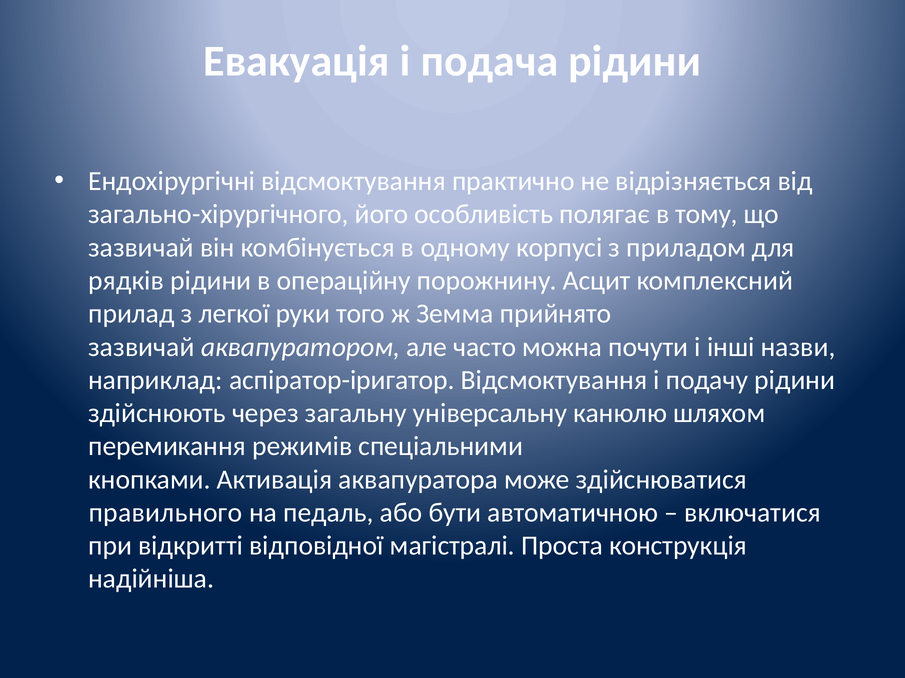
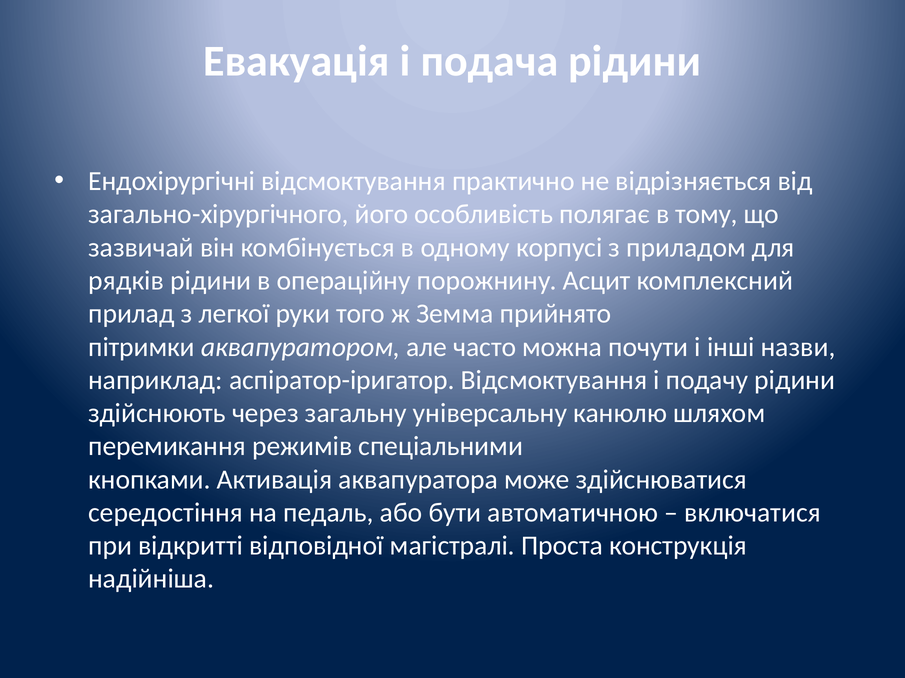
зазвичай at (141, 347): зазвичай -> пітримки
правильного: правильного -> середостіння
